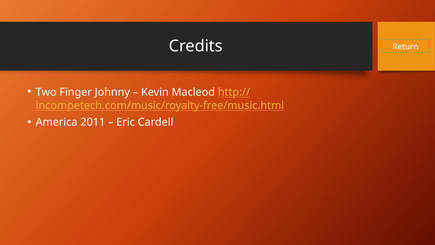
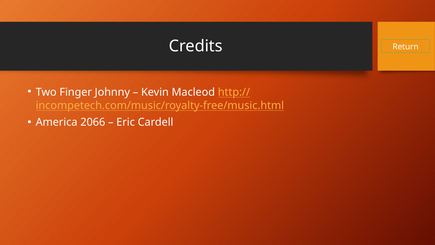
2011: 2011 -> 2066
